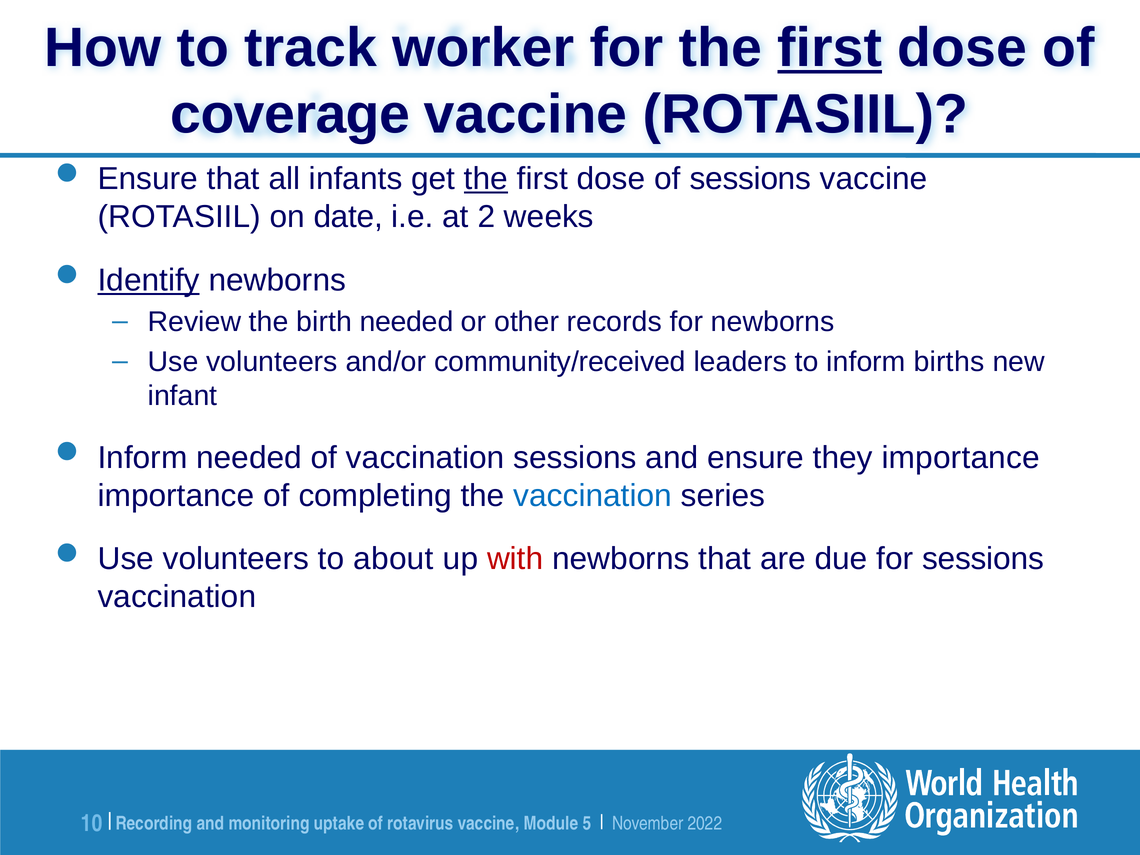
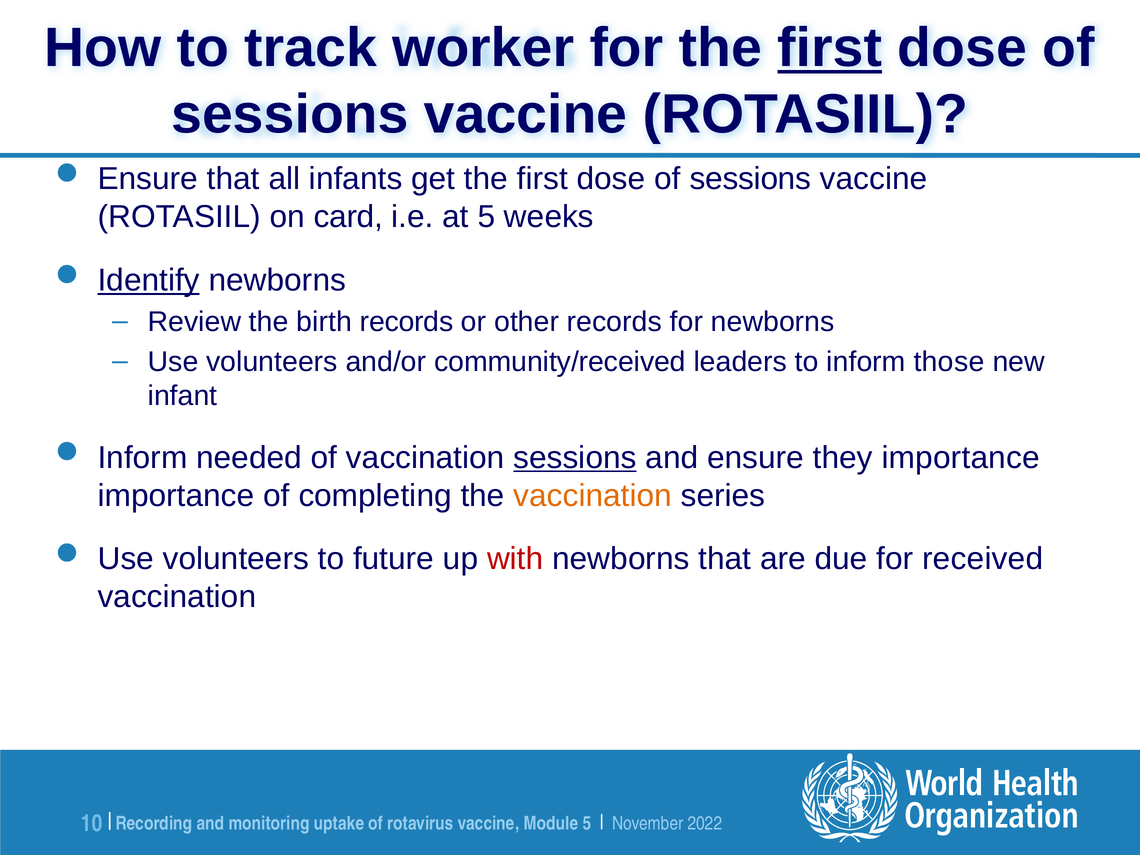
coverage at (290, 114): coverage -> sessions
the at (486, 179) underline: present -> none
date: date -> card
at 2: 2 -> 5
birth needed: needed -> records
births: births -> those
sessions at (575, 458) underline: none -> present
vaccination at (593, 496) colour: blue -> orange
about: about -> future
for sessions: sessions -> received
